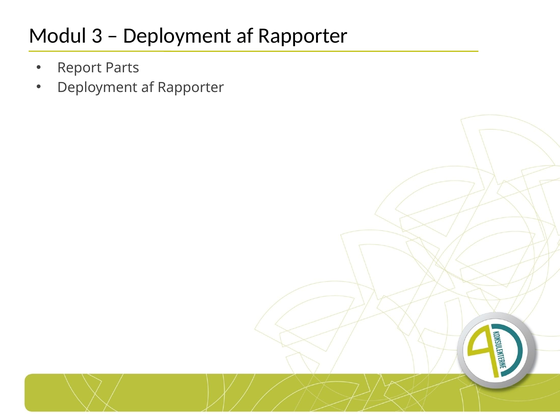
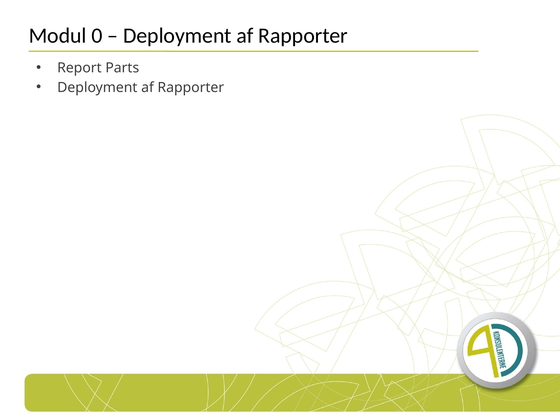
3: 3 -> 0
